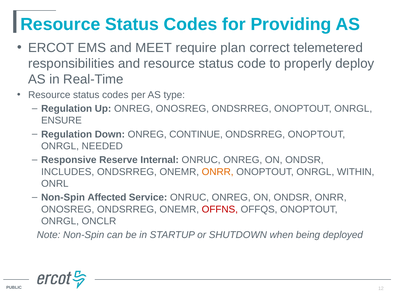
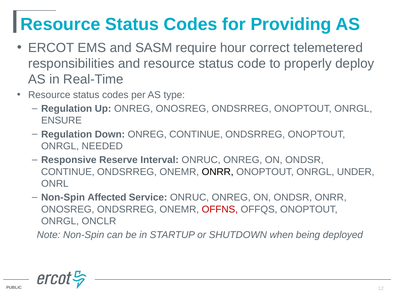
MEET: MEET -> SASM
plan: plan -> hour
Internal: Internal -> Interval
INCLUDES at (68, 172): INCLUDES -> CONTINUE
ONRR at (218, 172) colour: orange -> black
WITHIN: WITHIN -> UNDER
